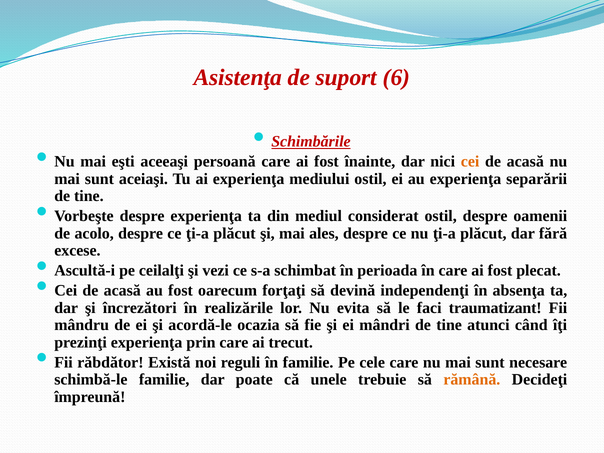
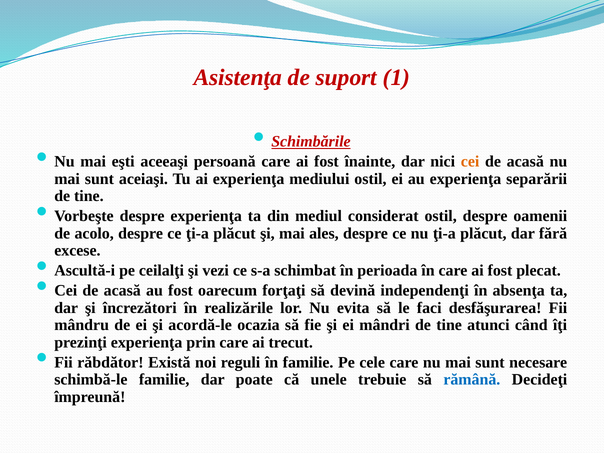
6: 6 -> 1
traumatizant: traumatizant -> desfăşurarea
rămână colour: orange -> blue
